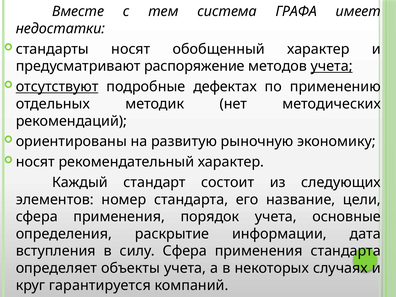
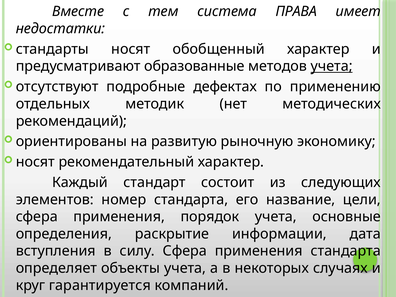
ГРАФА: ГРАФА -> ПРАВА
распоряжение: распоряжение -> образованные
отсутствуют underline: present -> none
